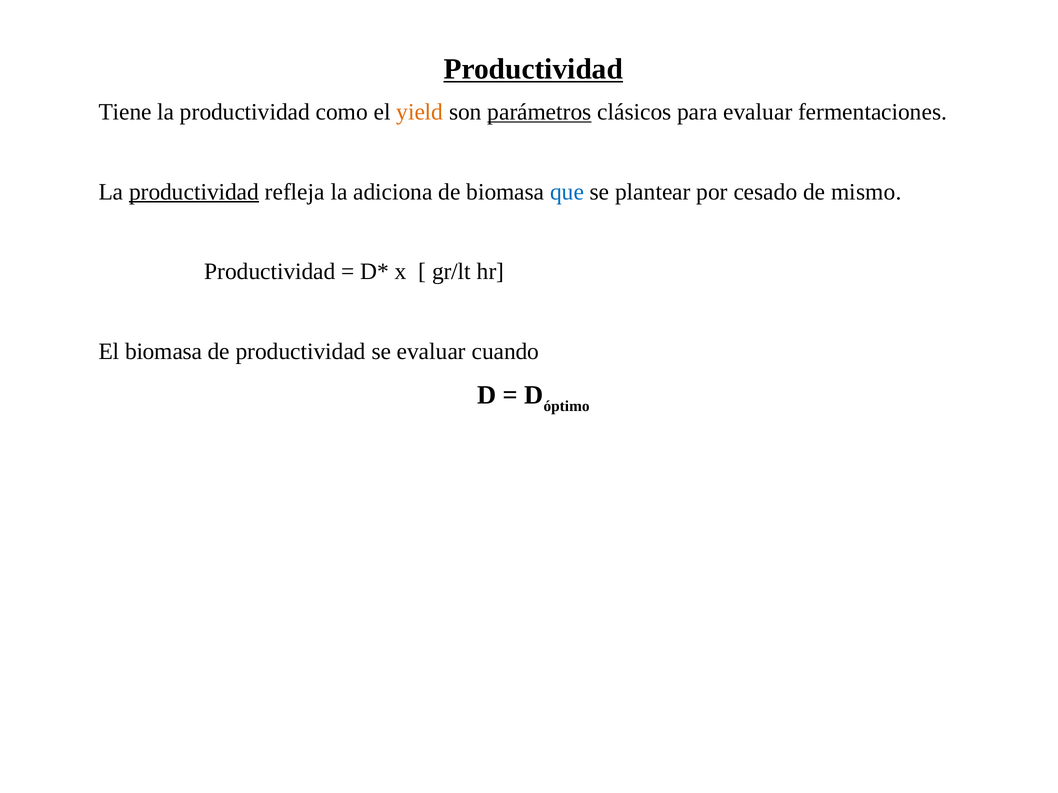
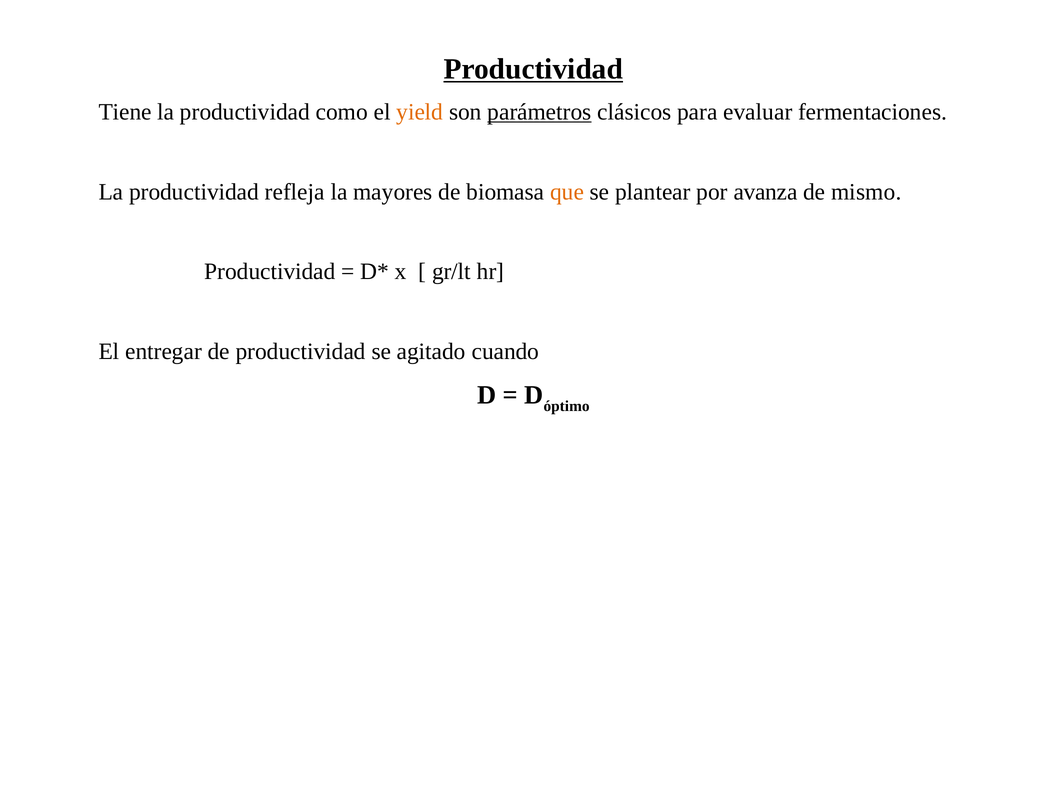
productividad at (194, 192) underline: present -> none
adiciona: adiciona -> mayores
que colour: blue -> orange
cesado: cesado -> avanza
El biomasa: biomasa -> entregar
se evaluar: evaluar -> agitado
